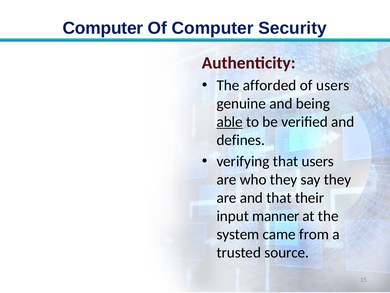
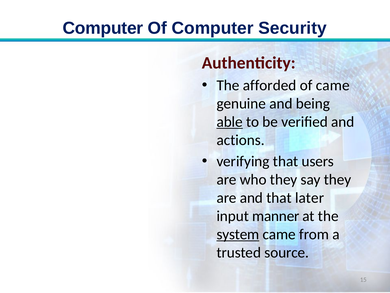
of users: users -> came
defines: defines -> actions
their: their -> later
system underline: none -> present
